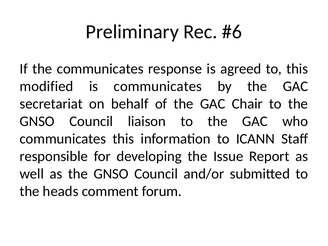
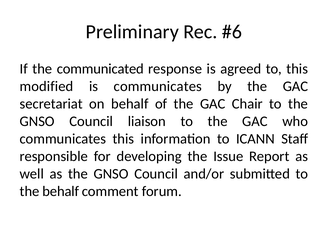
the communicates: communicates -> communicated
the heads: heads -> behalf
